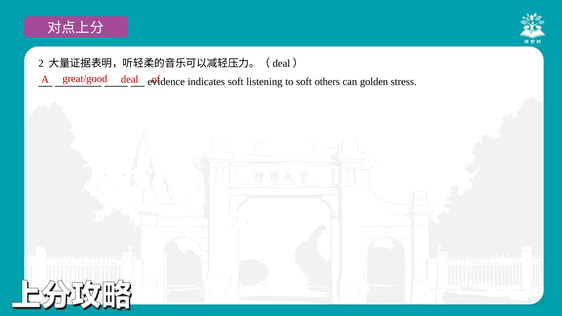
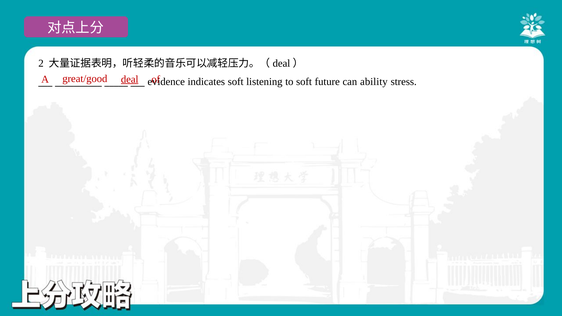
deal underline: none -> present
others: others -> future
golden: golden -> ability
